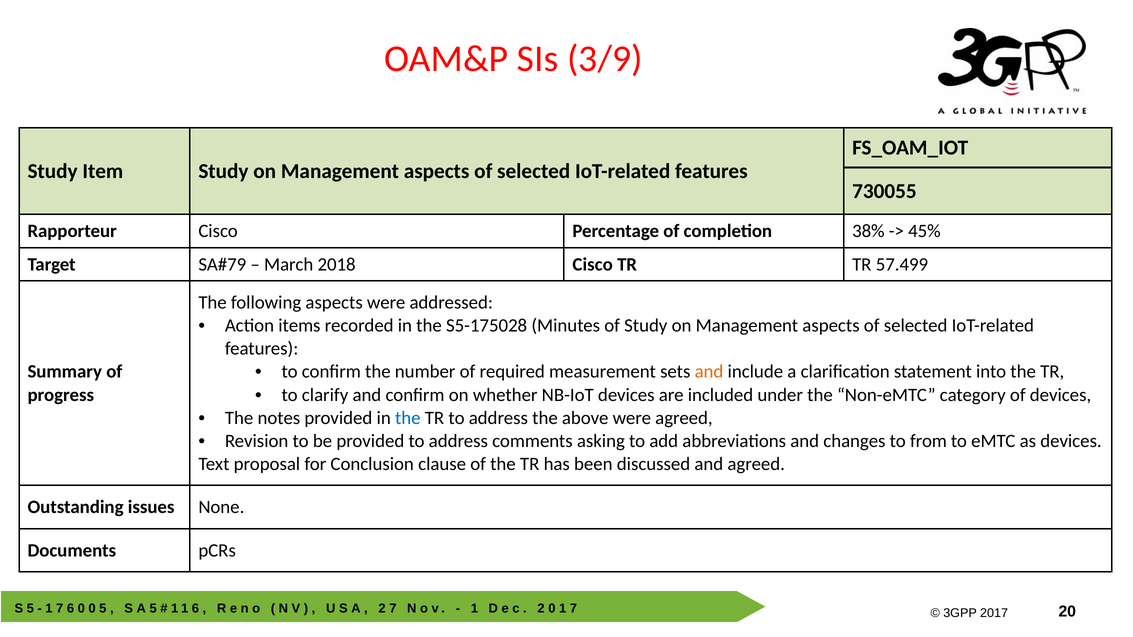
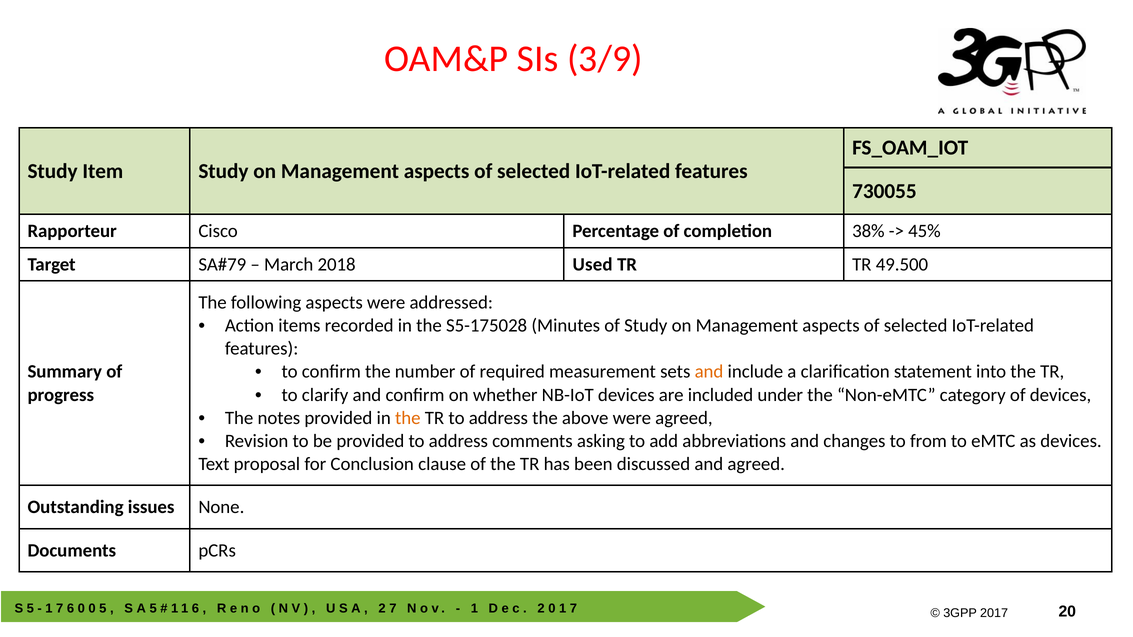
2018 Cisco: Cisco -> Used
57.499: 57.499 -> 49.500
the at (408, 418) colour: blue -> orange
